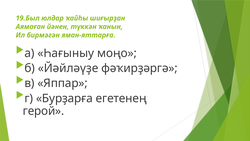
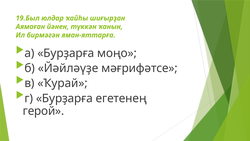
а Һағыныу: Һағыныу -> Бурҙарға
фәҡирҙәргә: фәҡирҙәргә -> мәғрифәтсе
Яппар: Яппар -> Ҡурай
